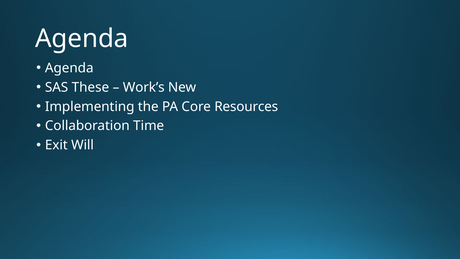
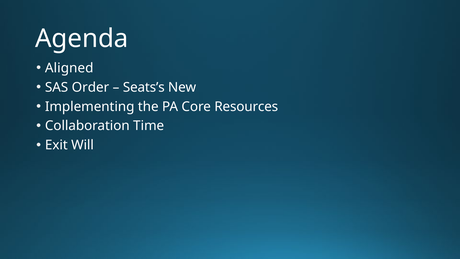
Agenda at (69, 68): Agenda -> Aligned
These: These -> Order
Work’s: Work’s -> Seats’s
